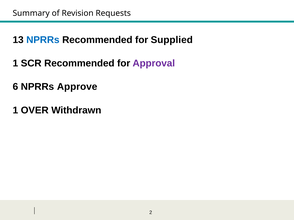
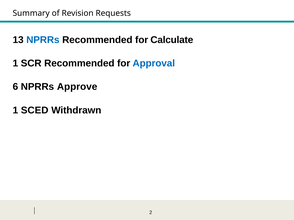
Supplied: Supplied -> Calculate
Approval colour: purple -> blue
OVER: OVER -> SCED
